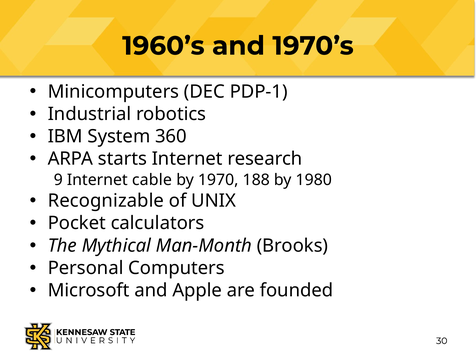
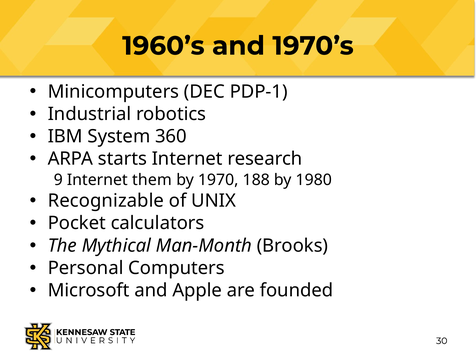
cable: cable -> them
